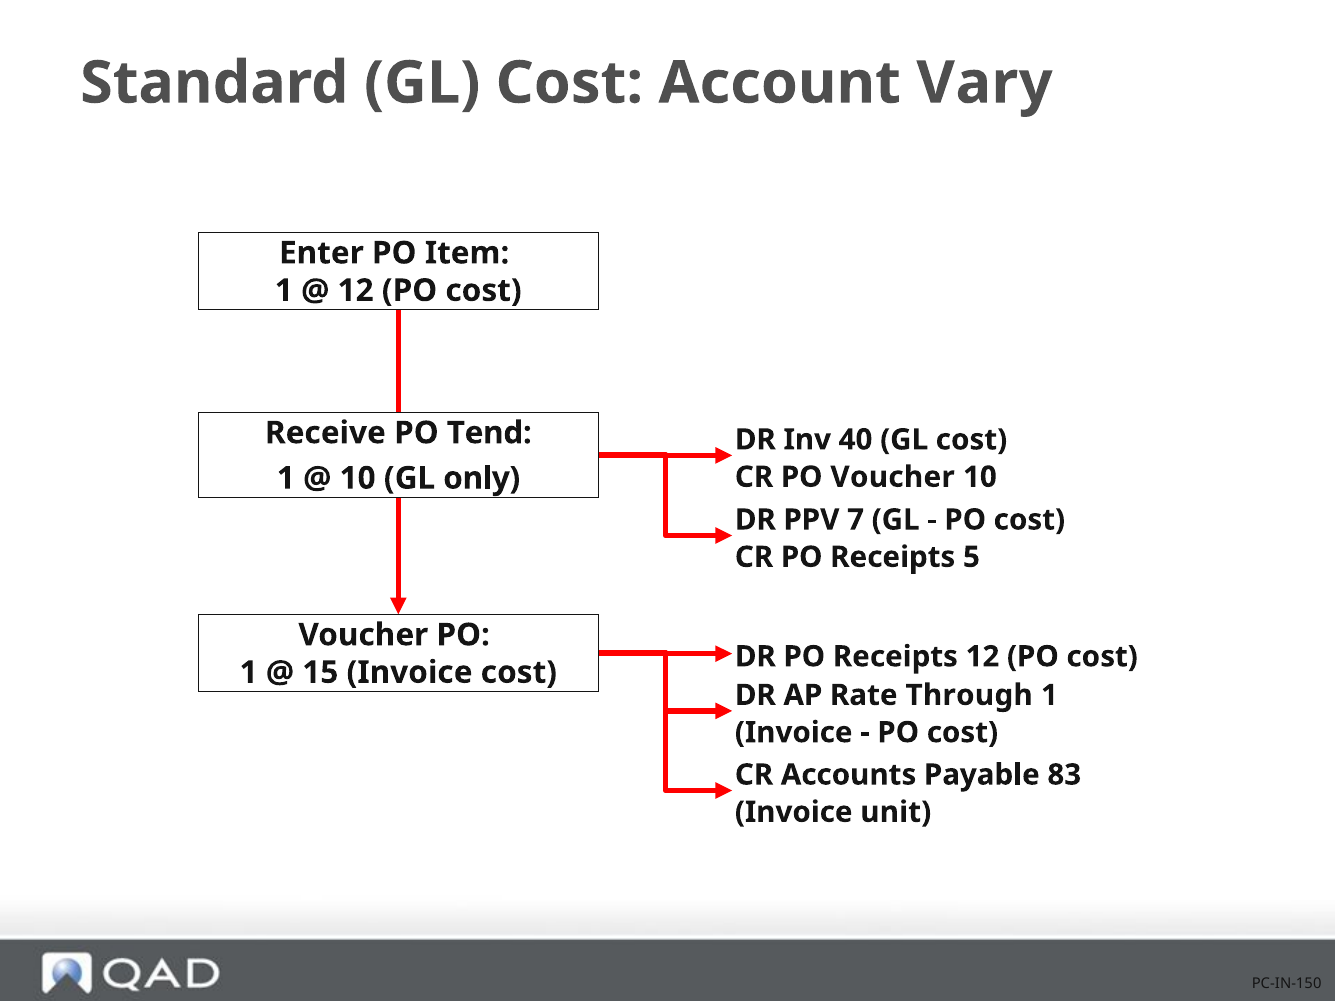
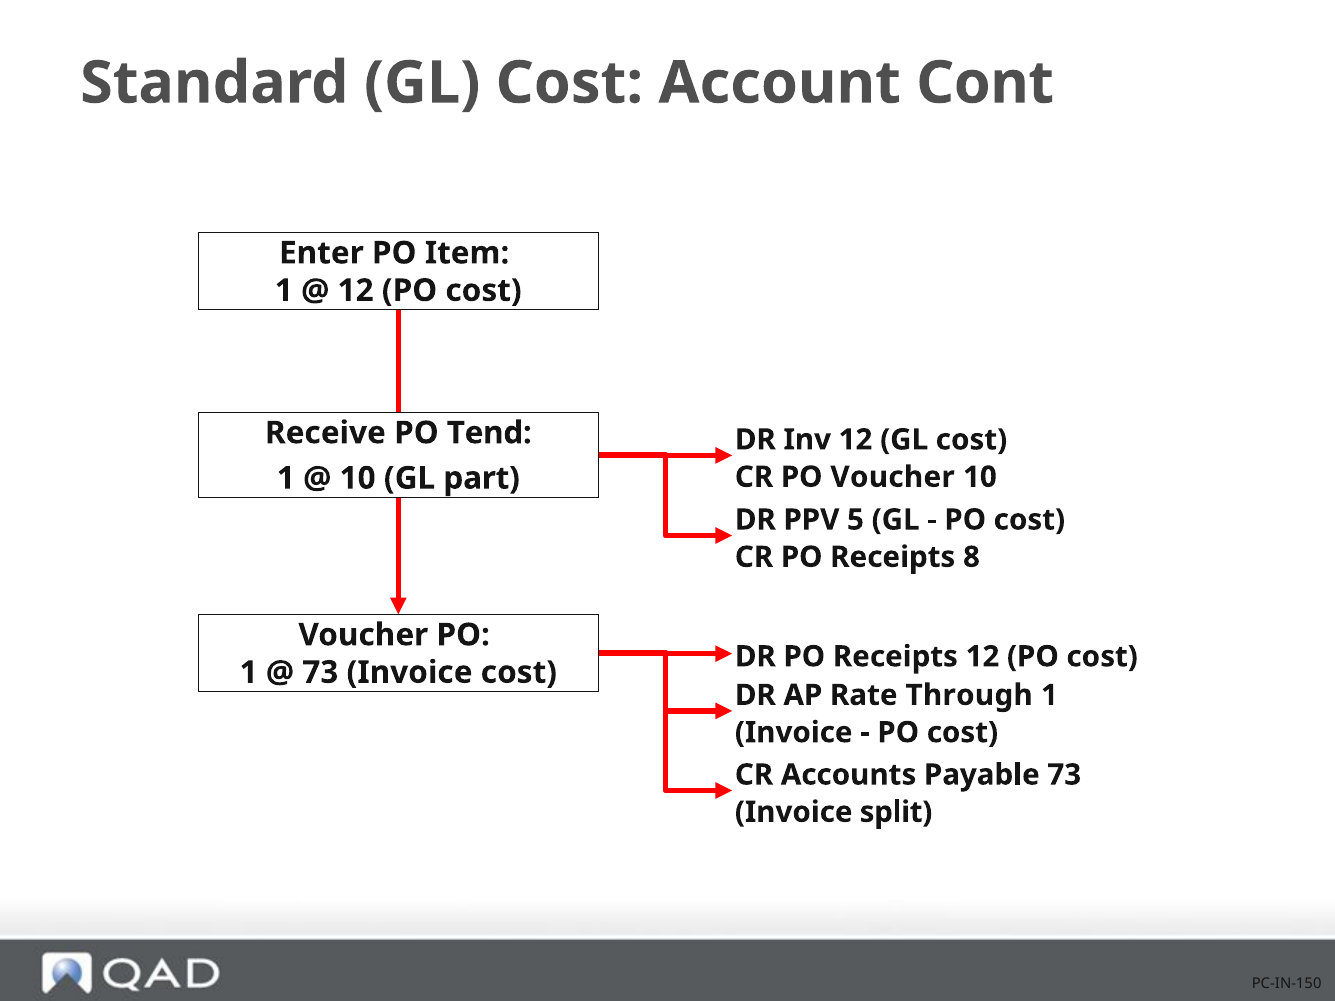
Vary: Vary -> Cont
Inv 40: 40 -> 12
only: only -> part
7: 7 -> 5
5: 5 -> 8
15 at (320, 673): 15 -> 73
Payable 83: 83 -> 73
unit: unit -> split
